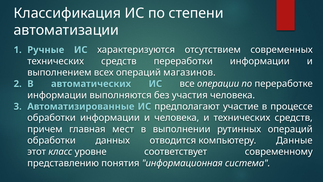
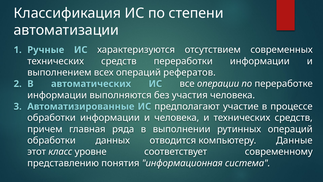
магазинов: магазинов -> рефератов
мест: мест -> ряда
